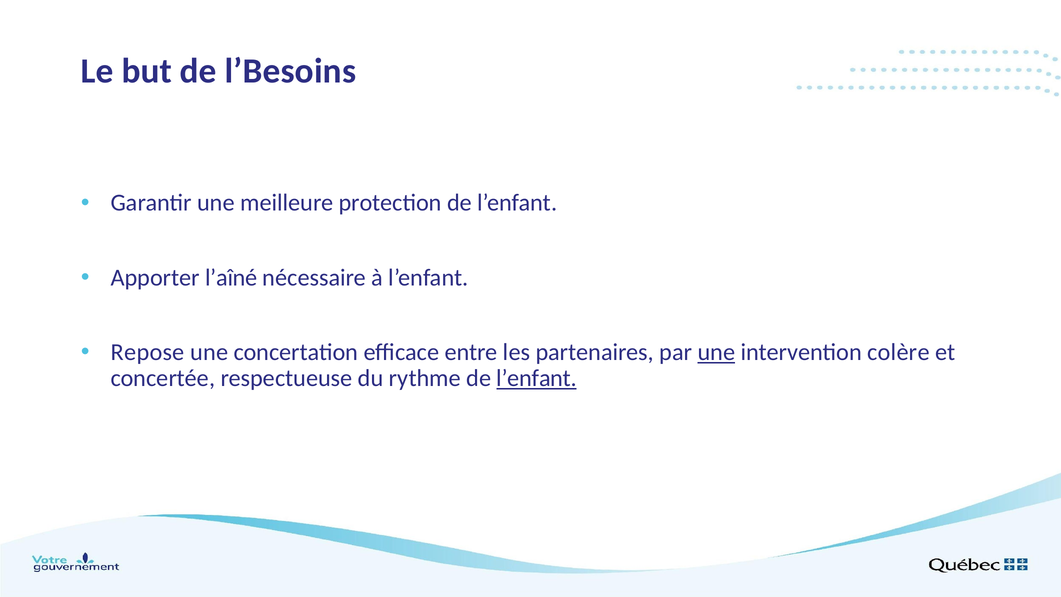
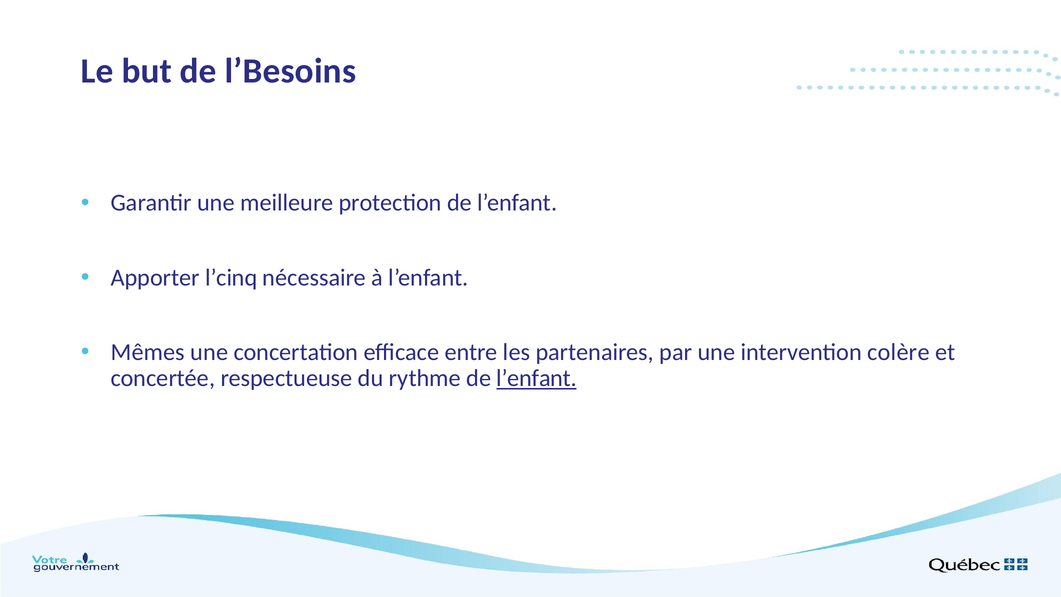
l’aîné: l’aîné -> l’cinq
Repose: Repose -> Mêmes
une at (716, 352) underline: present -> none
